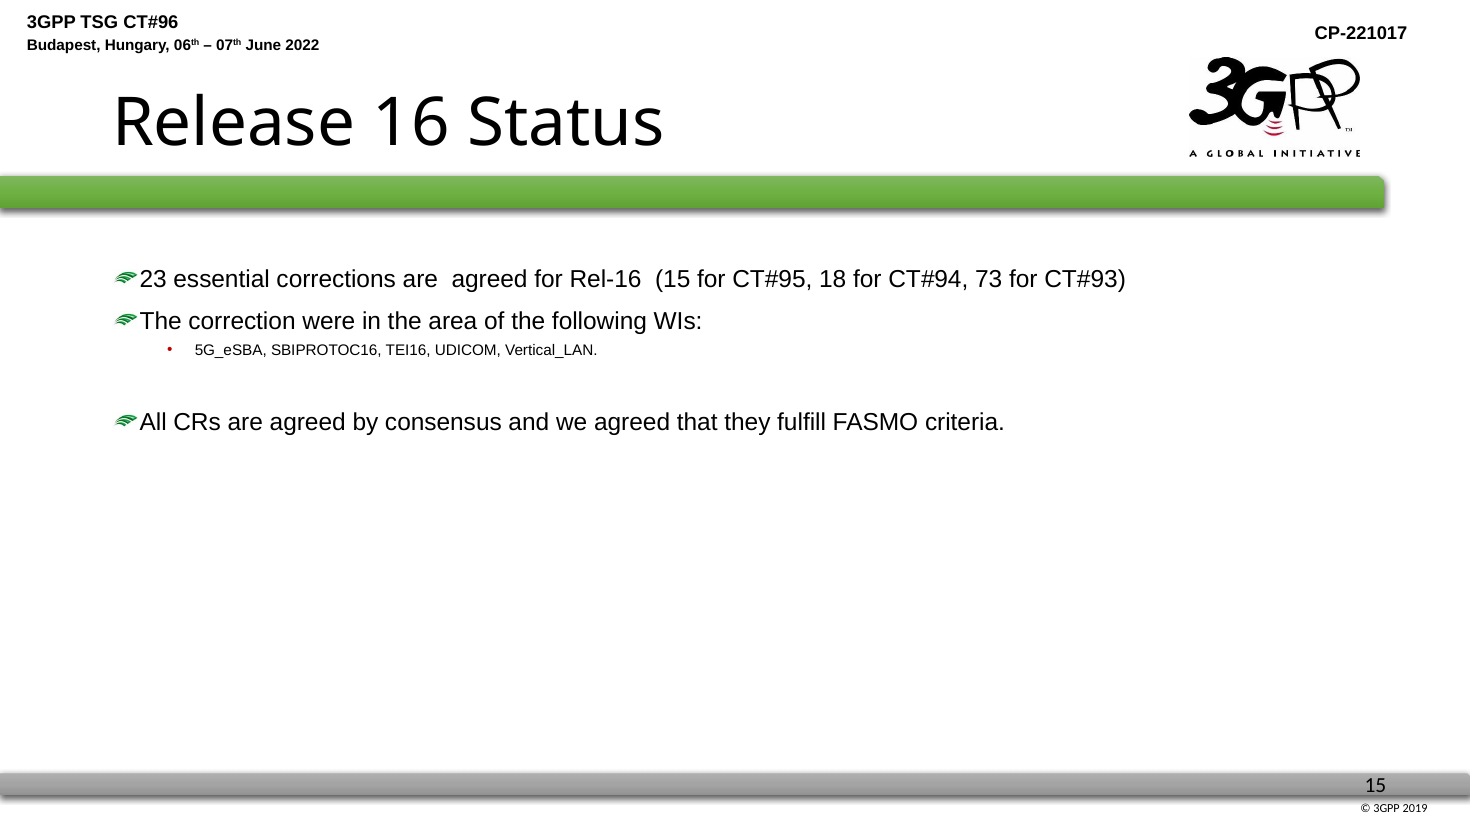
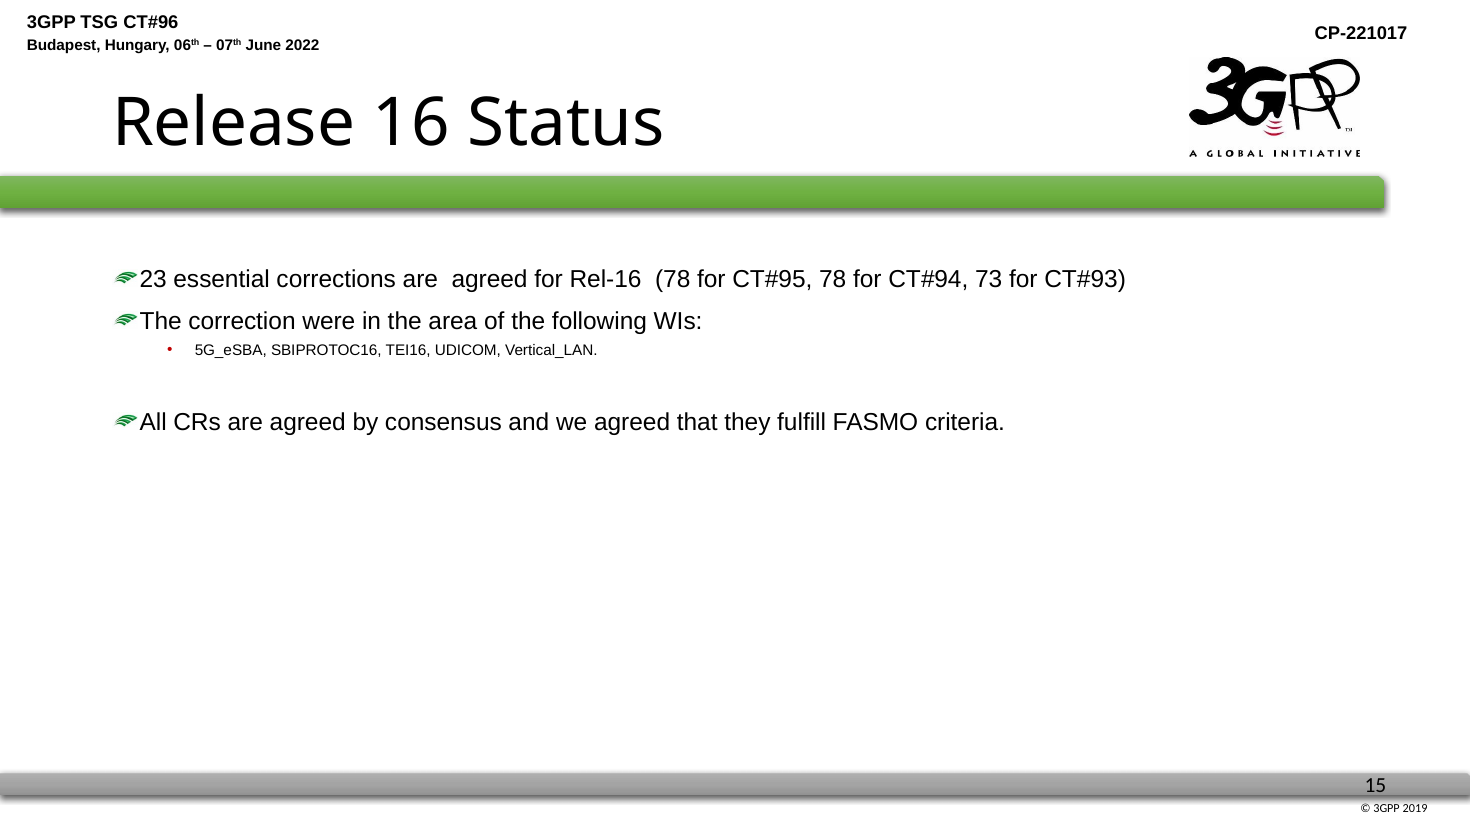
Rel-16 15: 15 -> 78
18 at (833, 279): 18 -> 78
